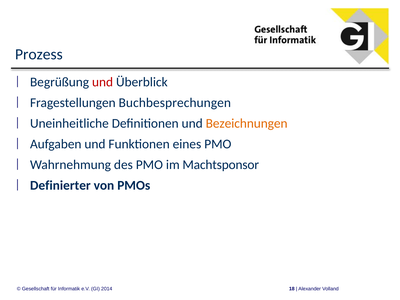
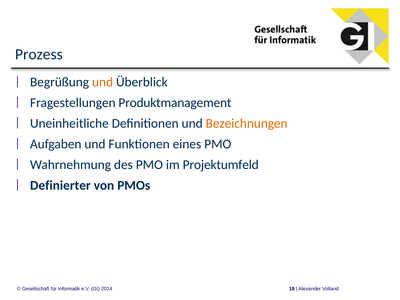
und at (103, 82) colour: red -> orange
Buchbesprechungen: Buchbesprechungen -> Produktmanagement
Machtsponsor: Machtsponsor -> Projektumfeld
